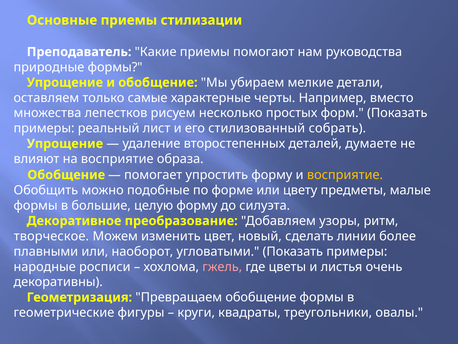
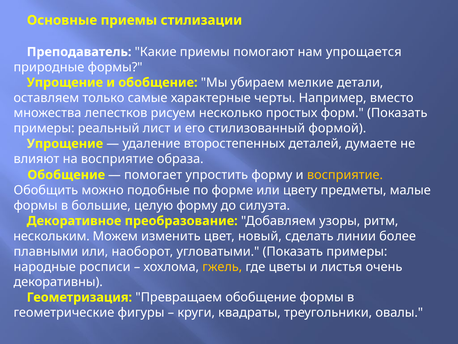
руководства: руководства -> упрощается
собрать: собрать -> формой
творческое: творческое -> нескольким
гжель colour: pink -> yellow
